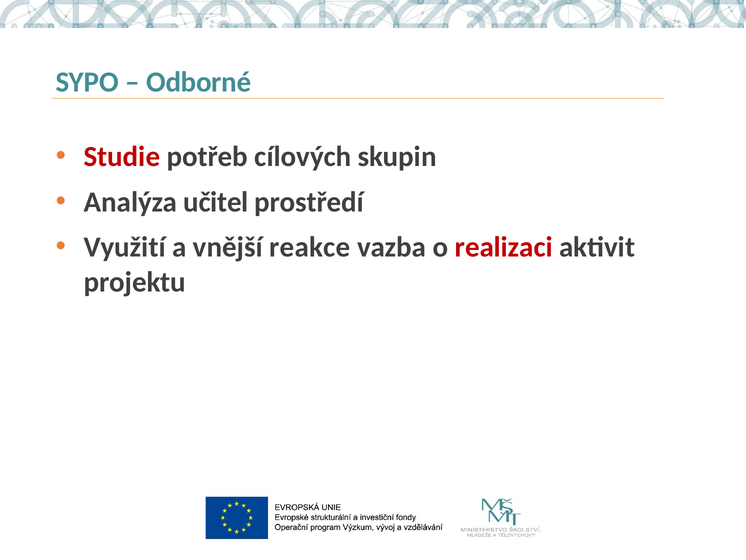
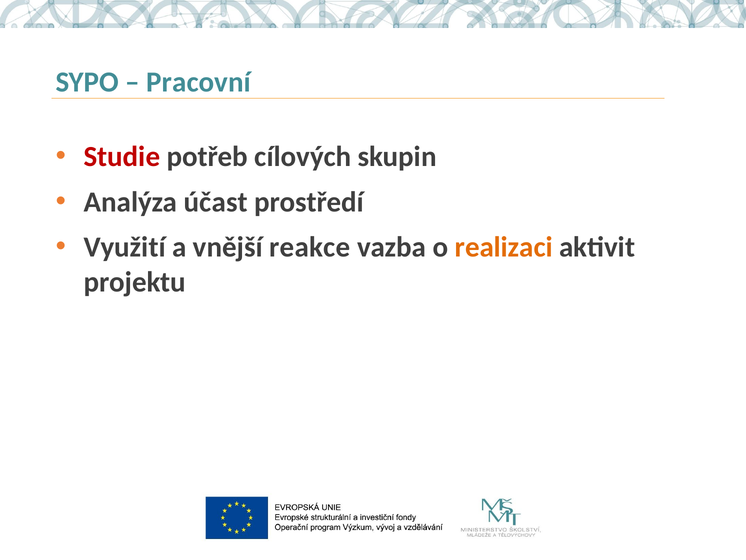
Odborné: Odborné -> Pracovní
učitel: učitel -> účast
realizaci colour: red -> orange
